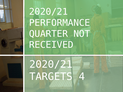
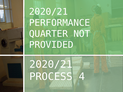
RECEIVED: RECEIVED -> PROVIDED
TARGETS: TARGETS -> PROCESS
